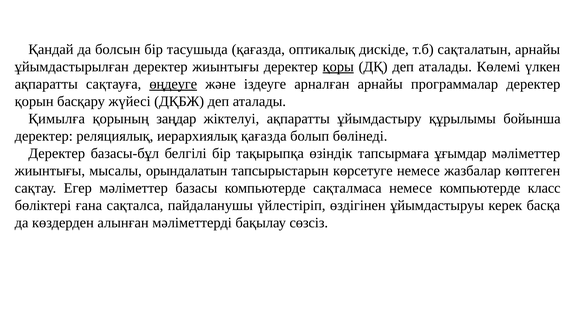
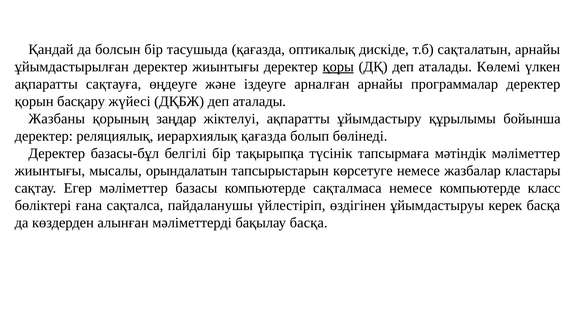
өңдеуге underline: present -> none
Қимылға: Қимылға -> Жазбаны
өзіндік: өзіндік -> түсінік
ұғымдар: ұғымдар -> мәтіндік
көптеген: көптеген -> кластары
бақылау сөзсіз: сөзсіз -> басқа
